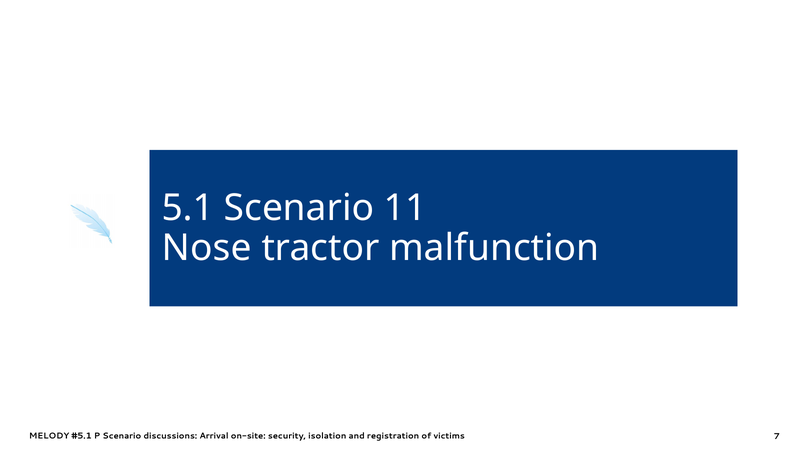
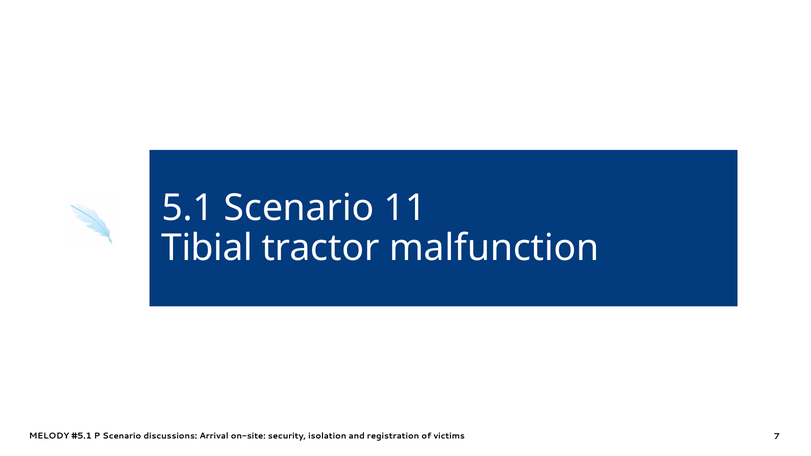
Nose: Nose -> Tibial
